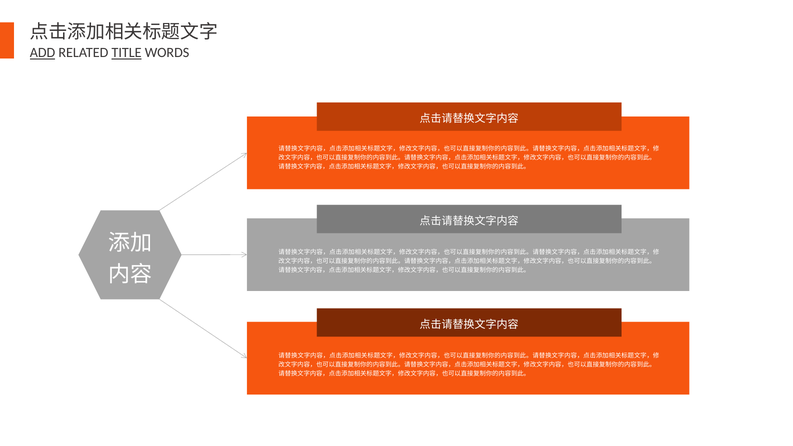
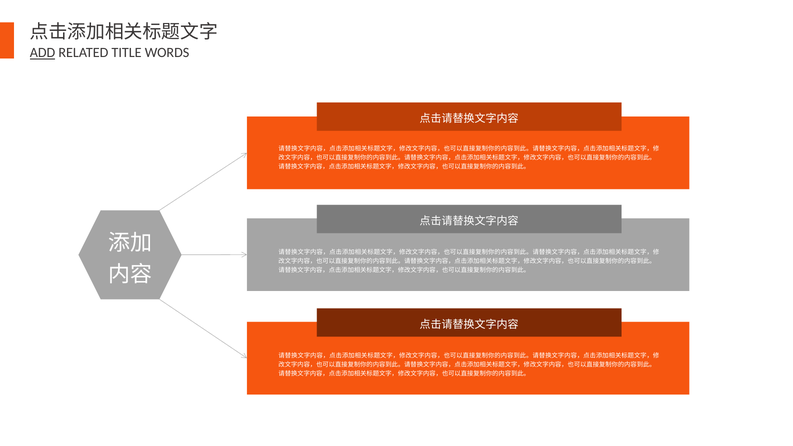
TITLE underline: present -> none
